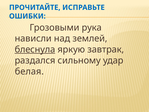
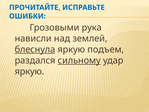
завтрак: завтрак -> подъем
сильному underline: none -> present
белая at (29, 71): белая -> яркую
